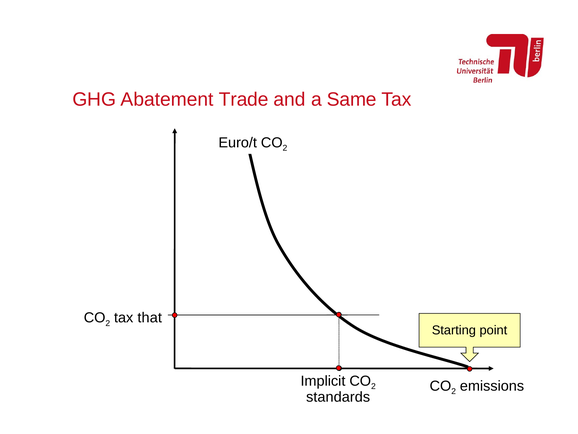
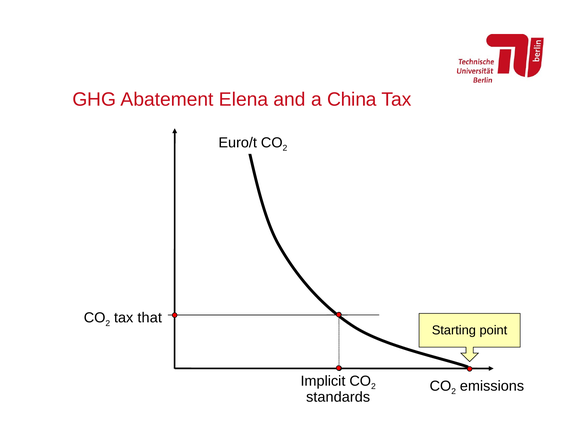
Trade: Trade -> Elena
Same: Same -> China
